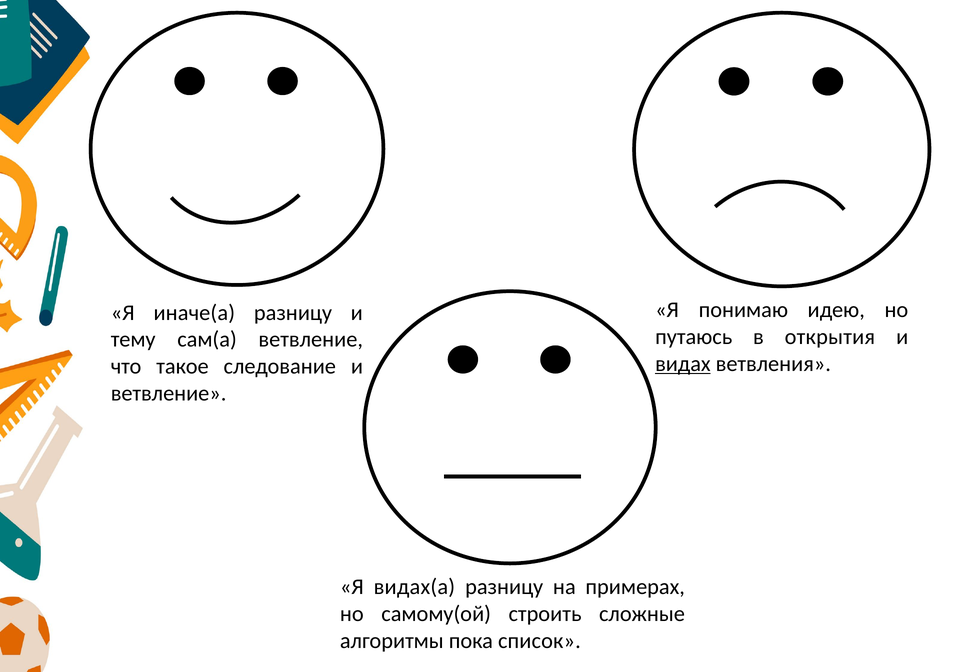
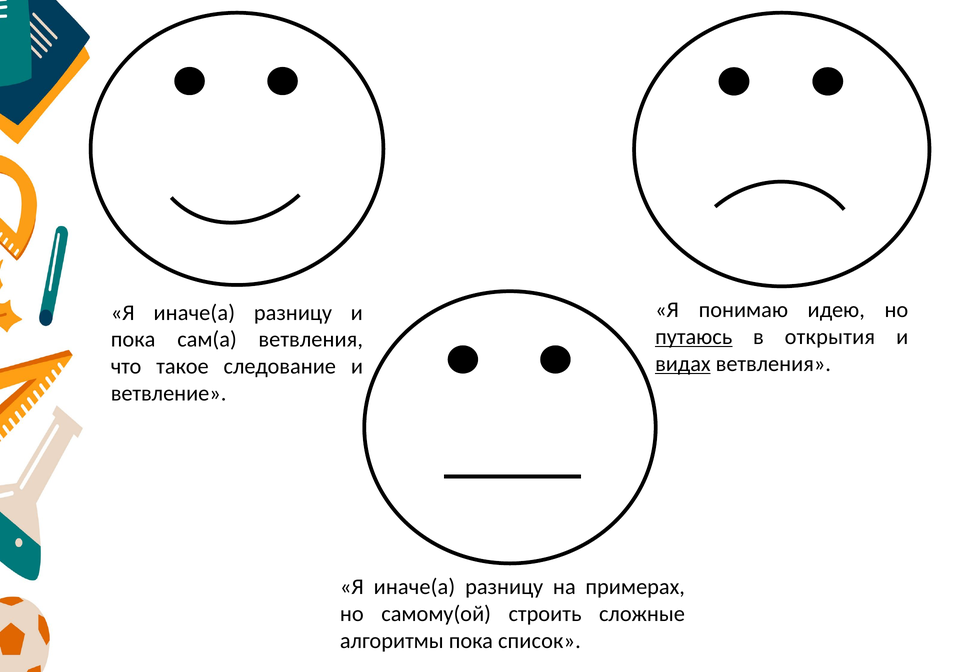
путаюсь underline: none -> present
тему at (133, 339): тему -> пока
сам(а ветвление: ветвление -> ветвления
видах(а at (414, 587): видах(а -> иначе(а
